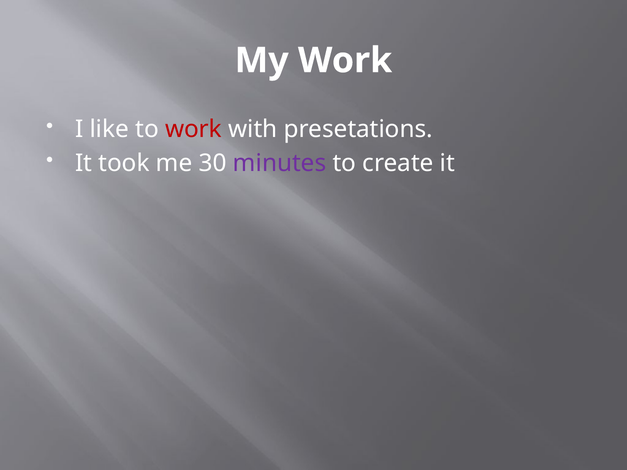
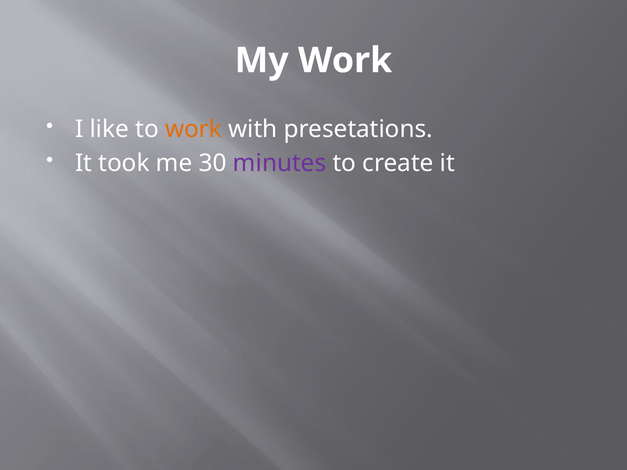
work at (194, 129) colour: red -> orange
